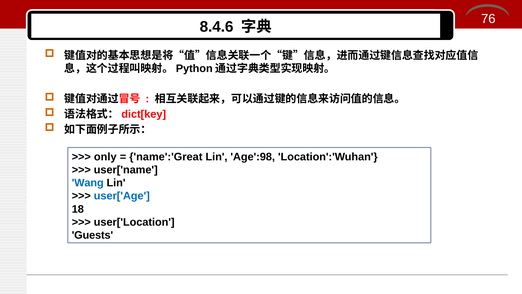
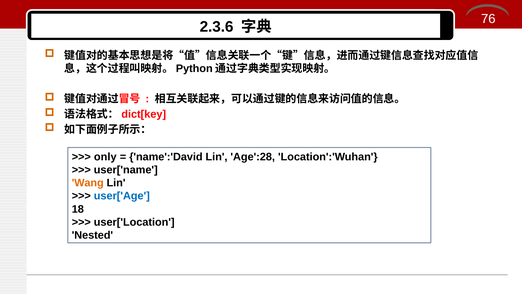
8.4.6: 8.4.6 -> 2.3.6
name':'Great: name':'Great -> name':'David
Age':98: Age':98 -> Age':28
Wang colour: blue -> orange
Guests: Guests -> Nested
